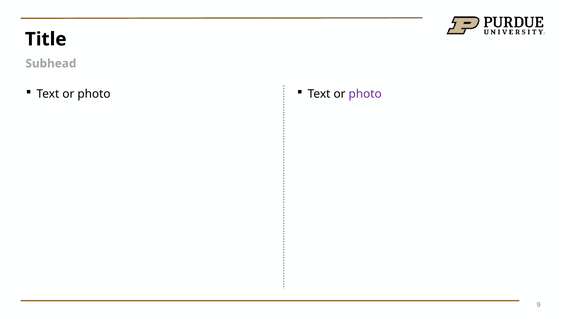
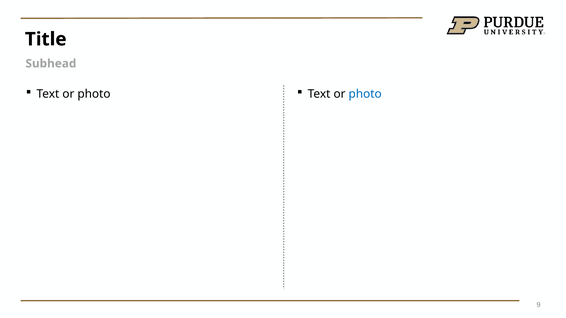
photo at (365, 94) colour: purple -> blue
